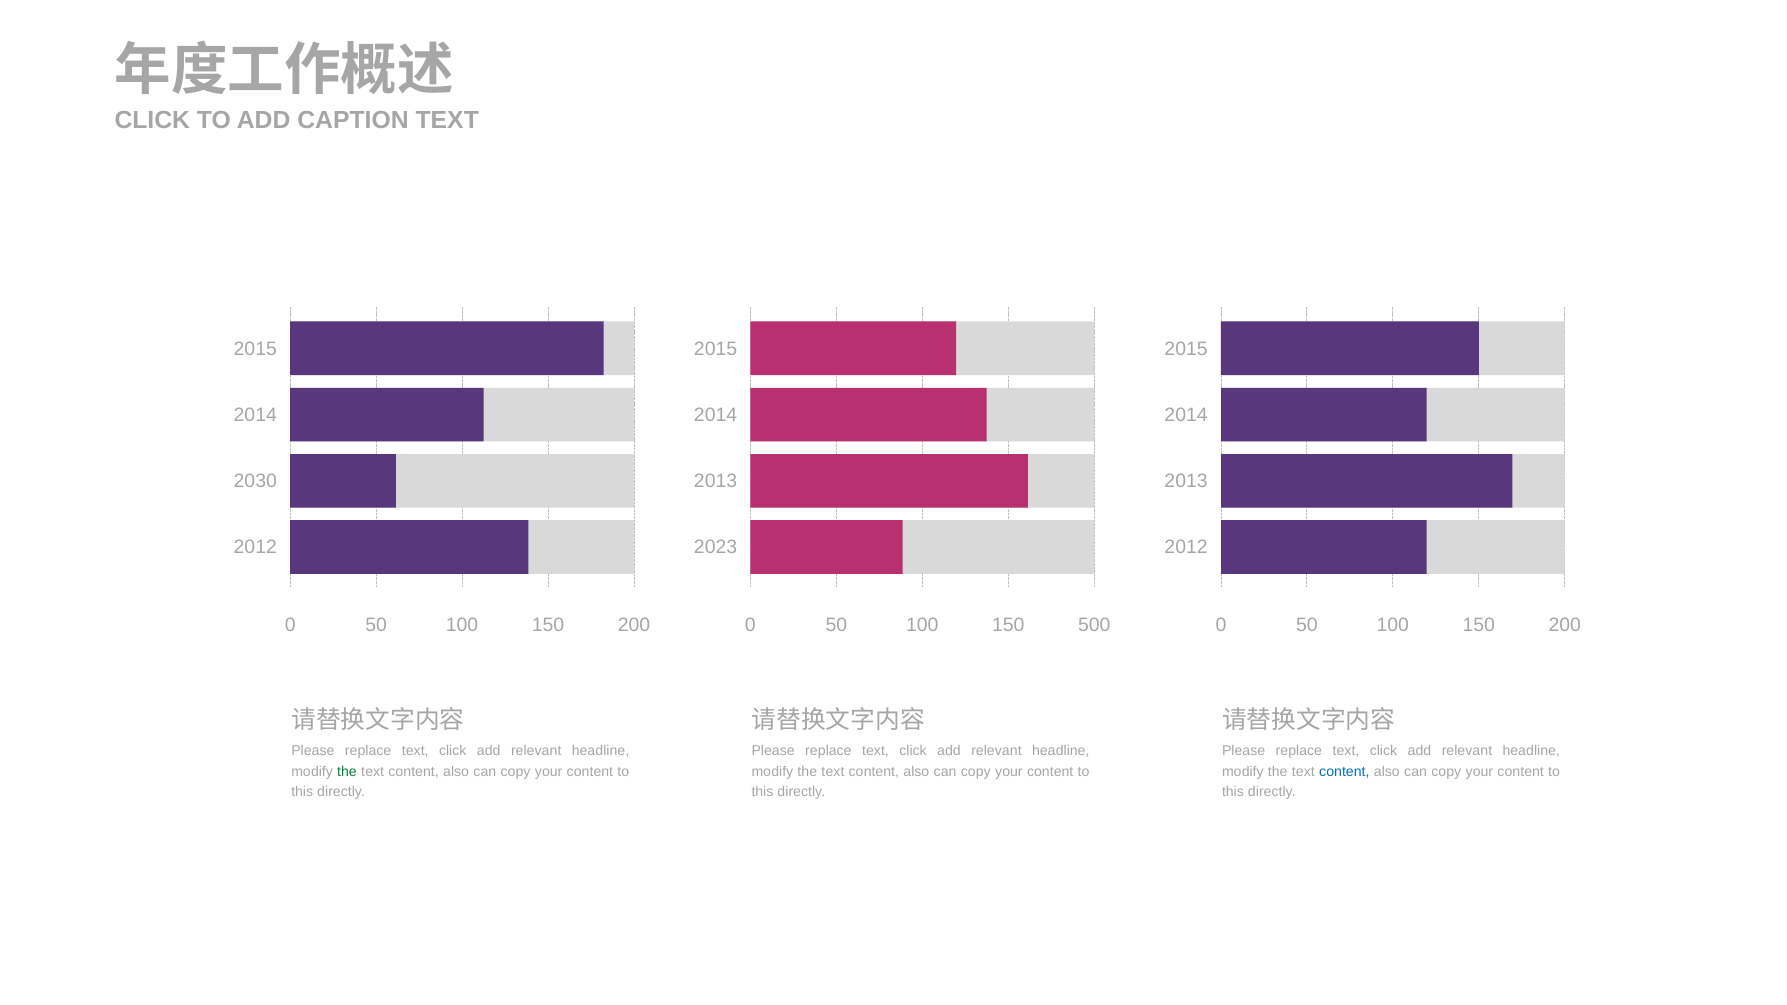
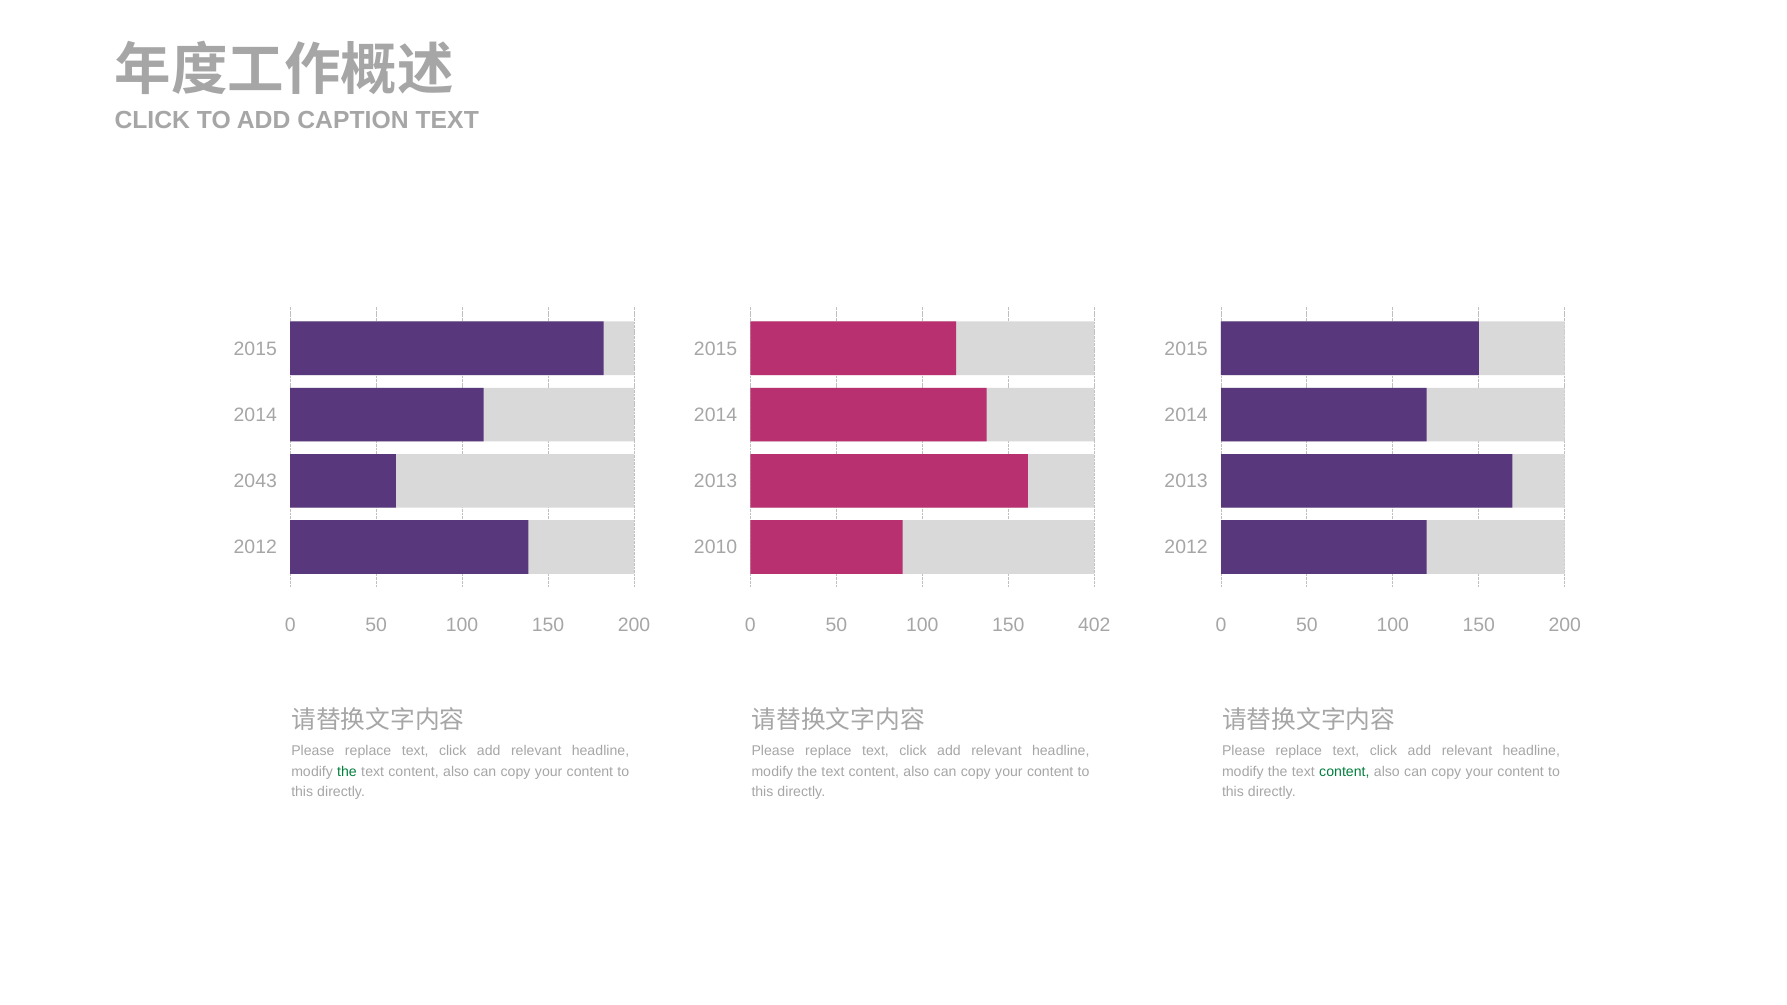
2030: 2030 -> 2043
2023: 2023 -> 2010
500: 500 -> 402
content at (1344, 772) colour: blue -> green
